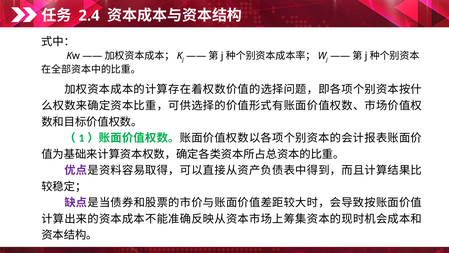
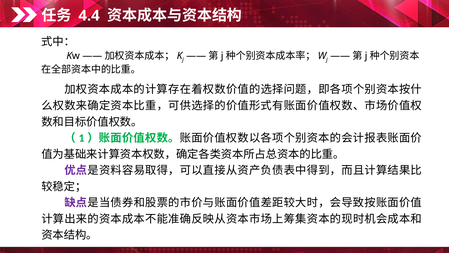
2.4: 2.4 -> 4.4
